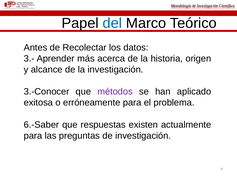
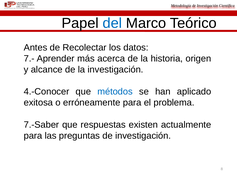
3.-: 3.- -> 7.-
3.-Conocer: 3.-Conocer -> 4.-Conocer
métodos colour: purple -> blue
6.-Saber: 6.-Saber -> 7.-Saber
